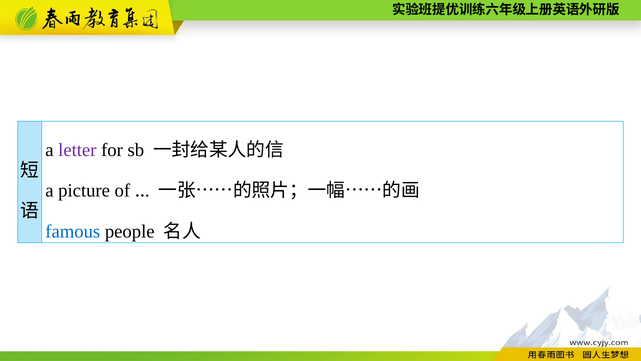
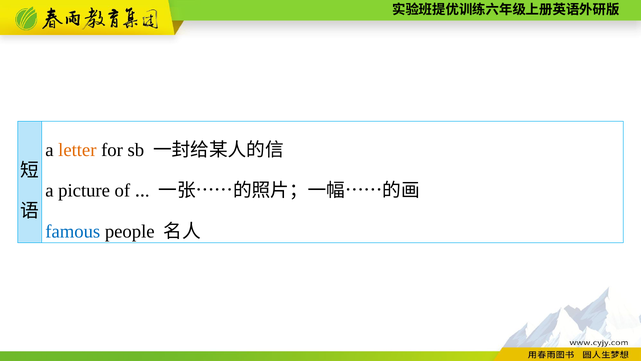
letter colour: purple -> orange
